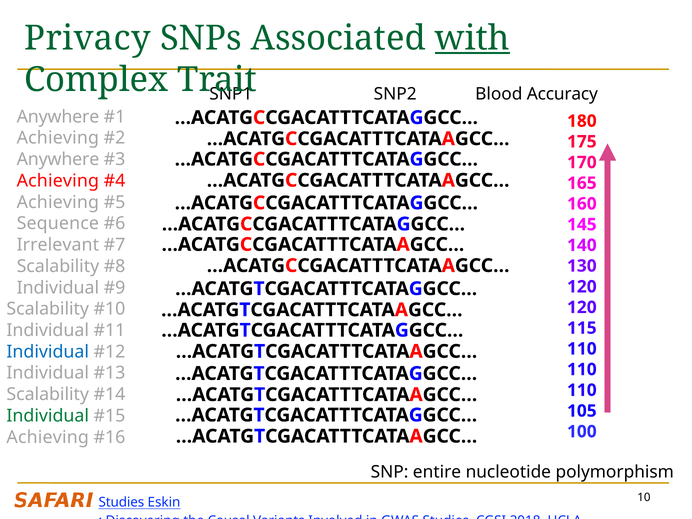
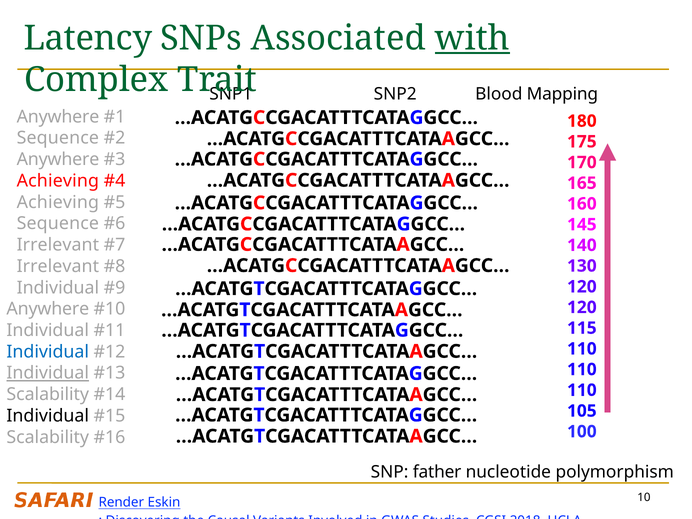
Privacy: Privacy -> Latency
Accuracy: Accuracy -> Mapping
Achieving at (58, 138): Achieving -> Sequence
Scalability at (58, 266): Scalability -> Irrelevant
Scalability at (48, 309): Scalability -> Anywhere
Individual at (48, 373) underline: none -> present
Individual at (48, 416) colour: green -> black
Achieving at (48, 437): Achieving -> Scalability
entire: entire -> father
Studies at (121, 502): Studies -> Render
